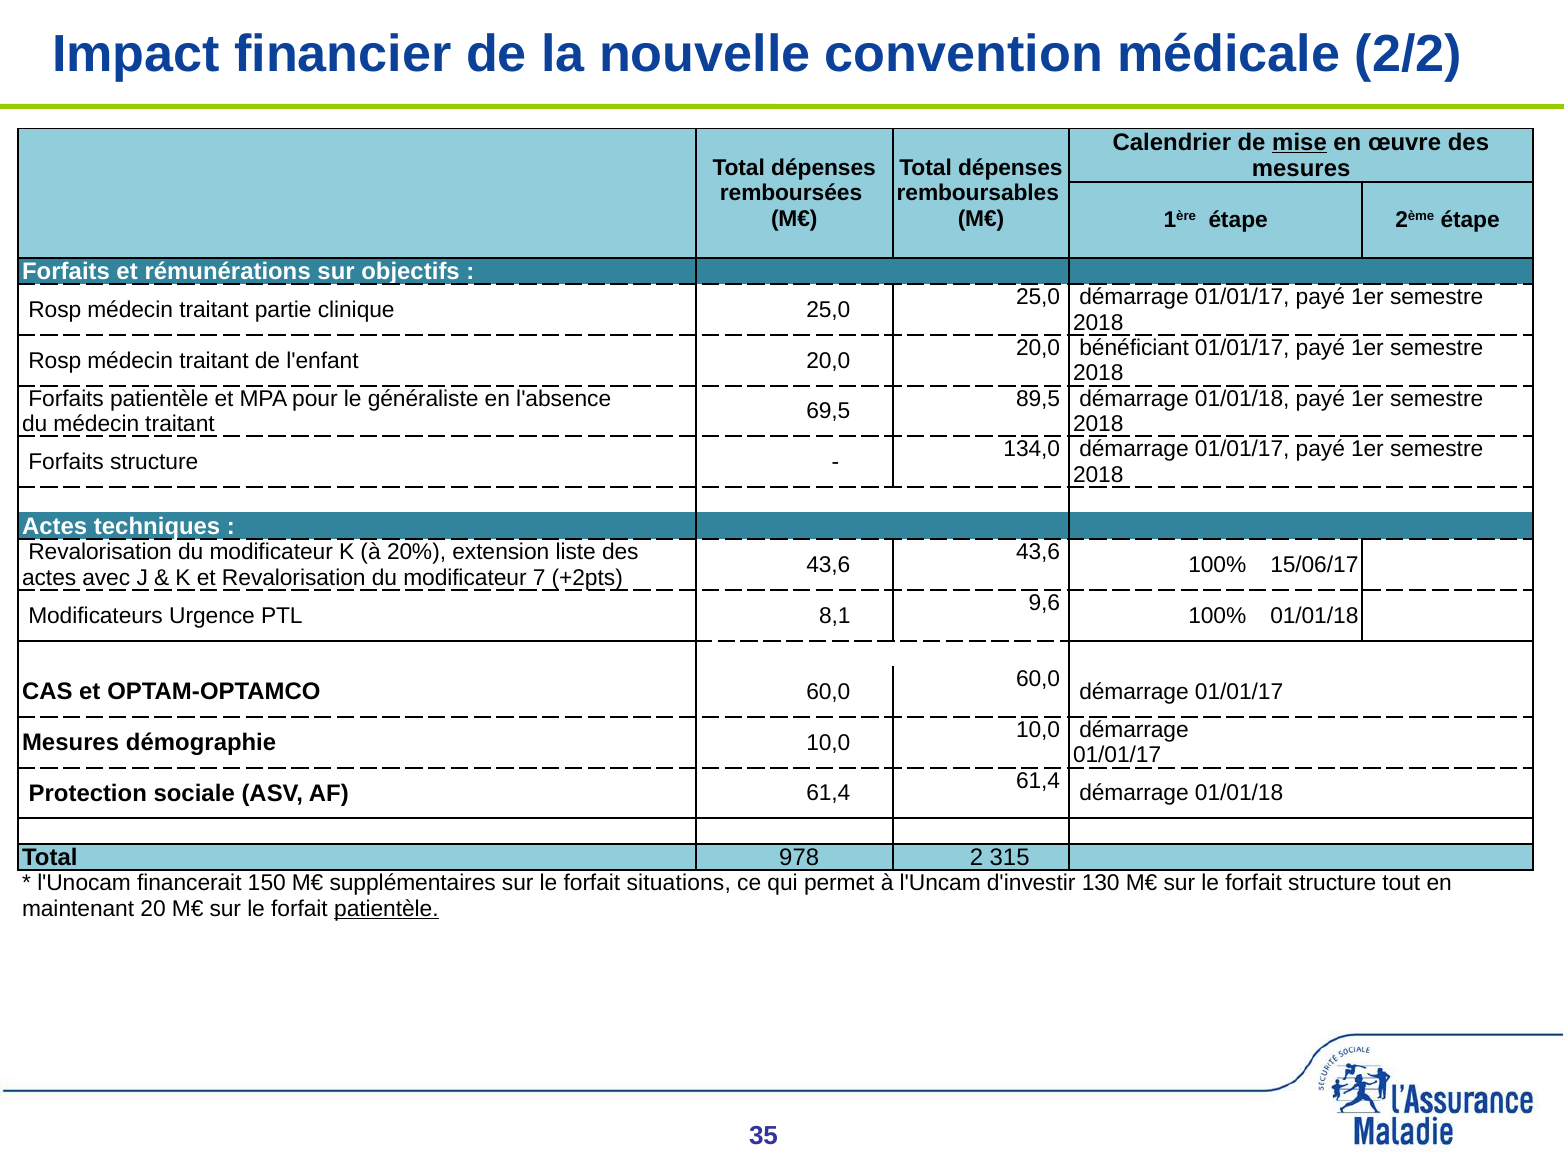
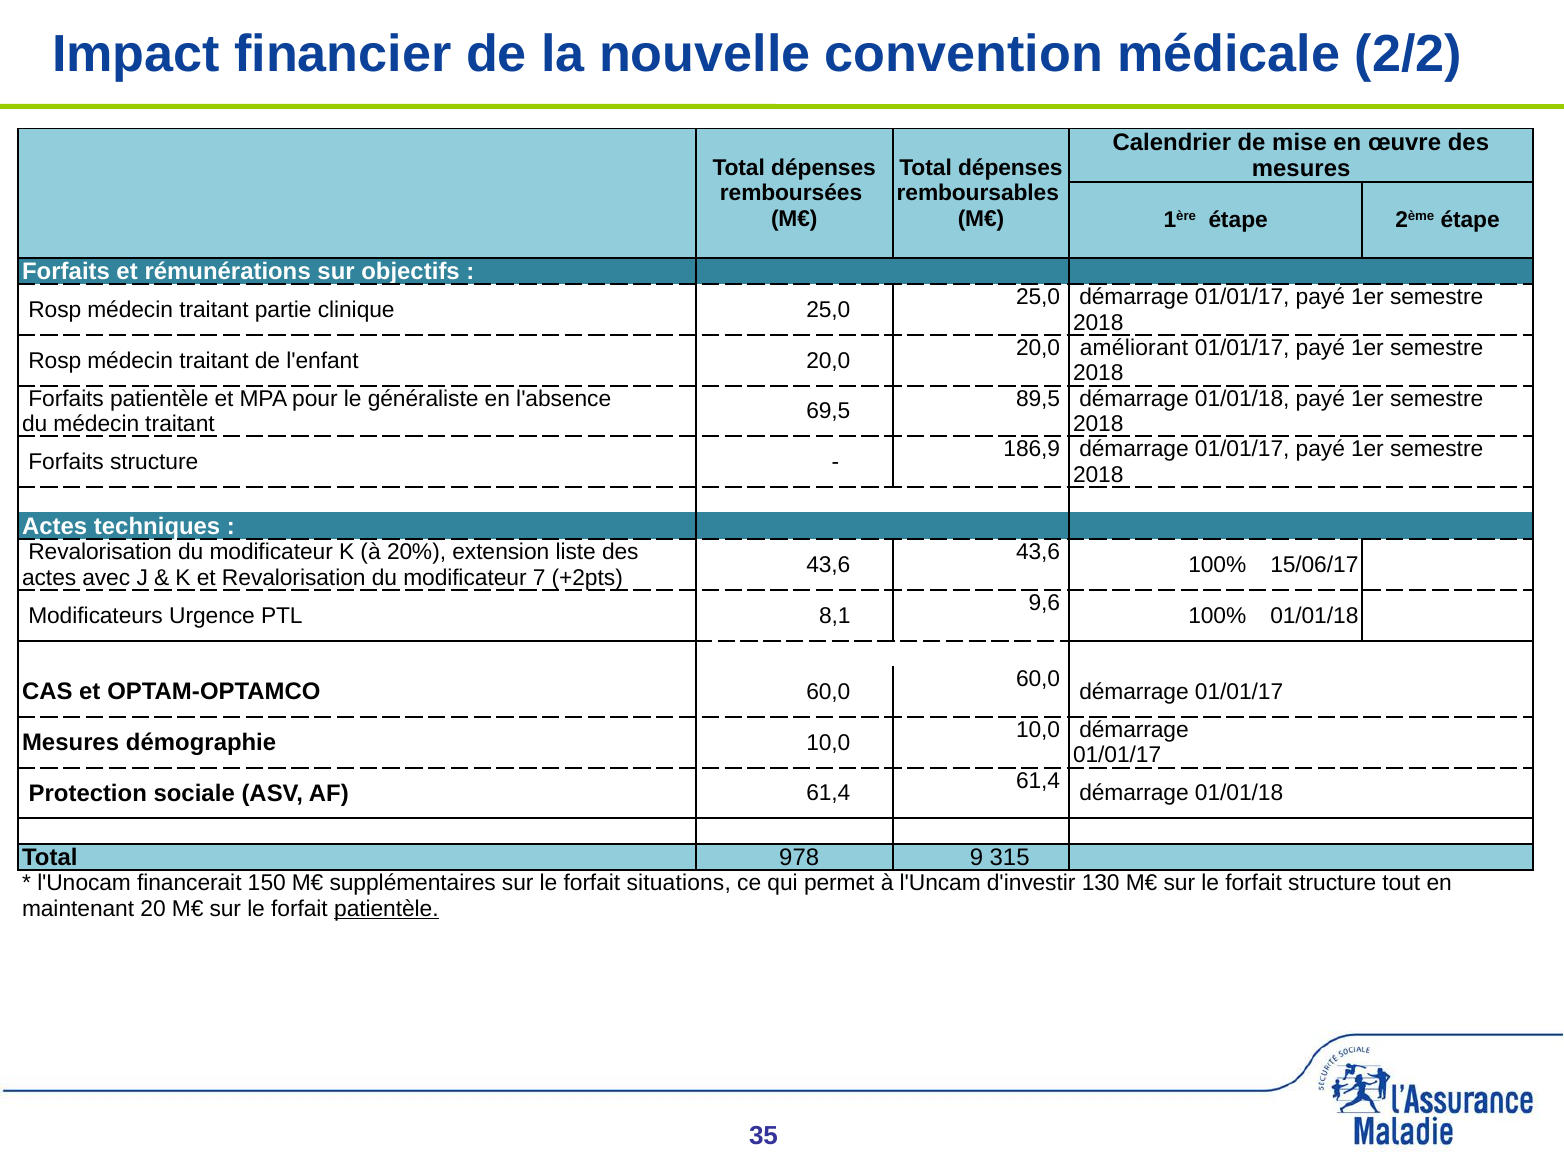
mise underline: present -> none
bénéficiant: bénéficiant -> améliorant
134,0: 134,0 -> 186,9
2: 2 -> 9
